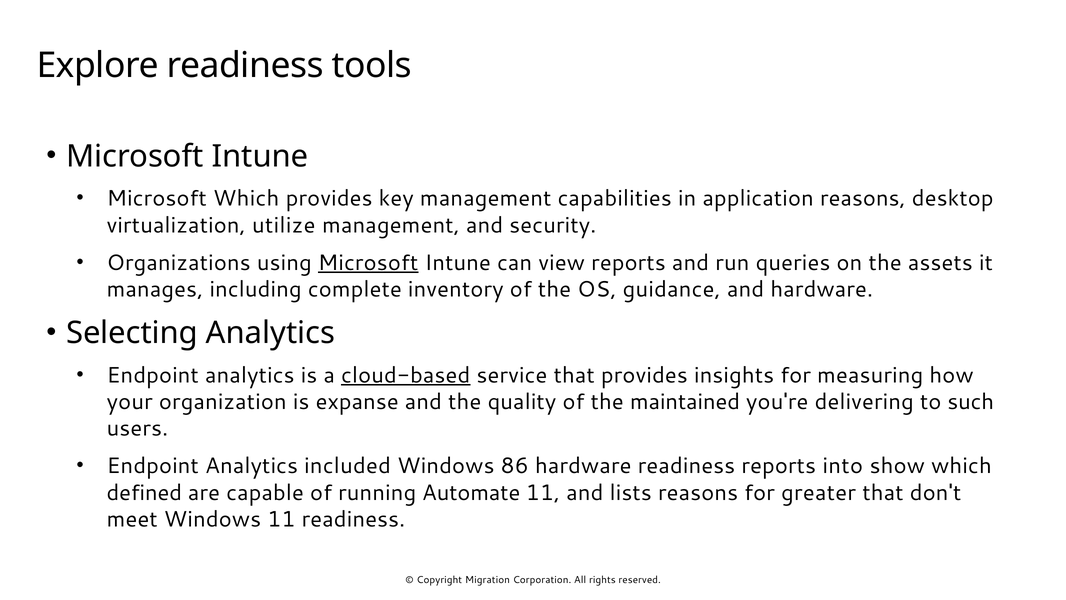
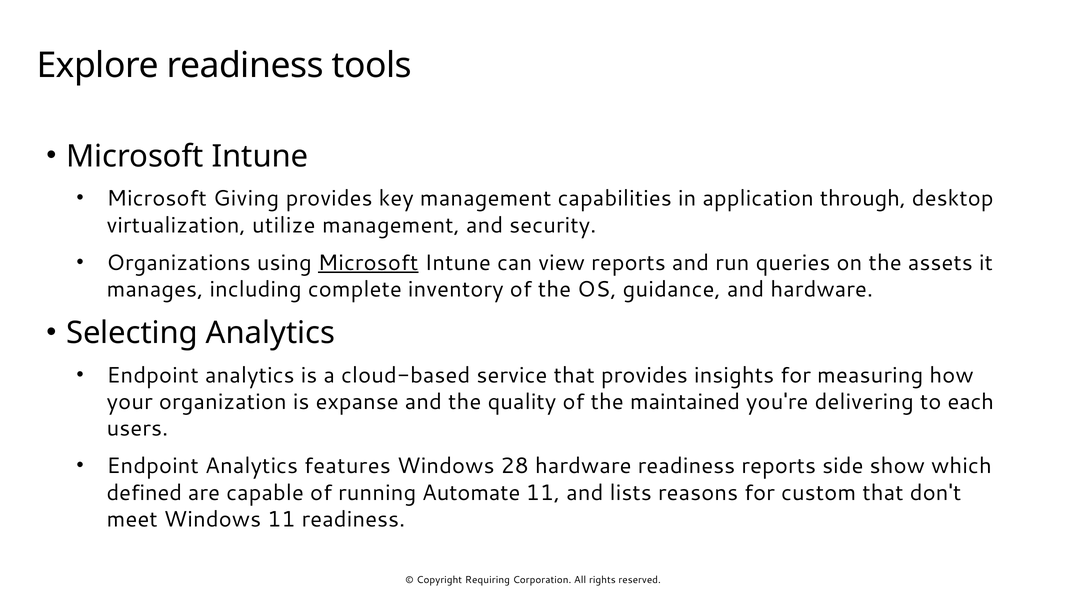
Microsoft Which: Which -> Giving
application reasons: reasons -> through
cloud-based underline: present -> none
such: such -> each
included: included -> features
86: 86 -> 28
into: into -> side
greater: greater -> custom
Migration: Migration -> Requiring
